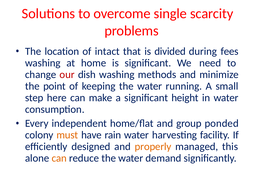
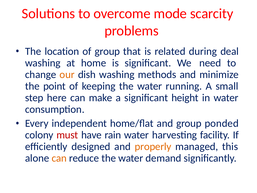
single: single -> mode
of intact: intact -> group
divided: divided -> related
fees: fees -> deal
our colour: red -> orange
must colour: orange -> red
